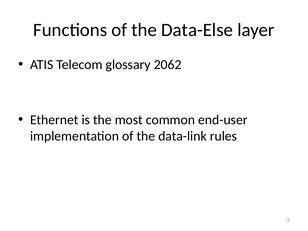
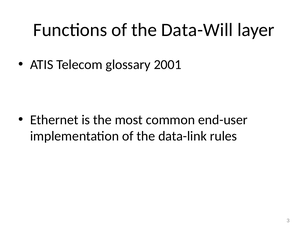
Data-Else: Data-Else -> Data-Will
2062: 2062 -> 2001
